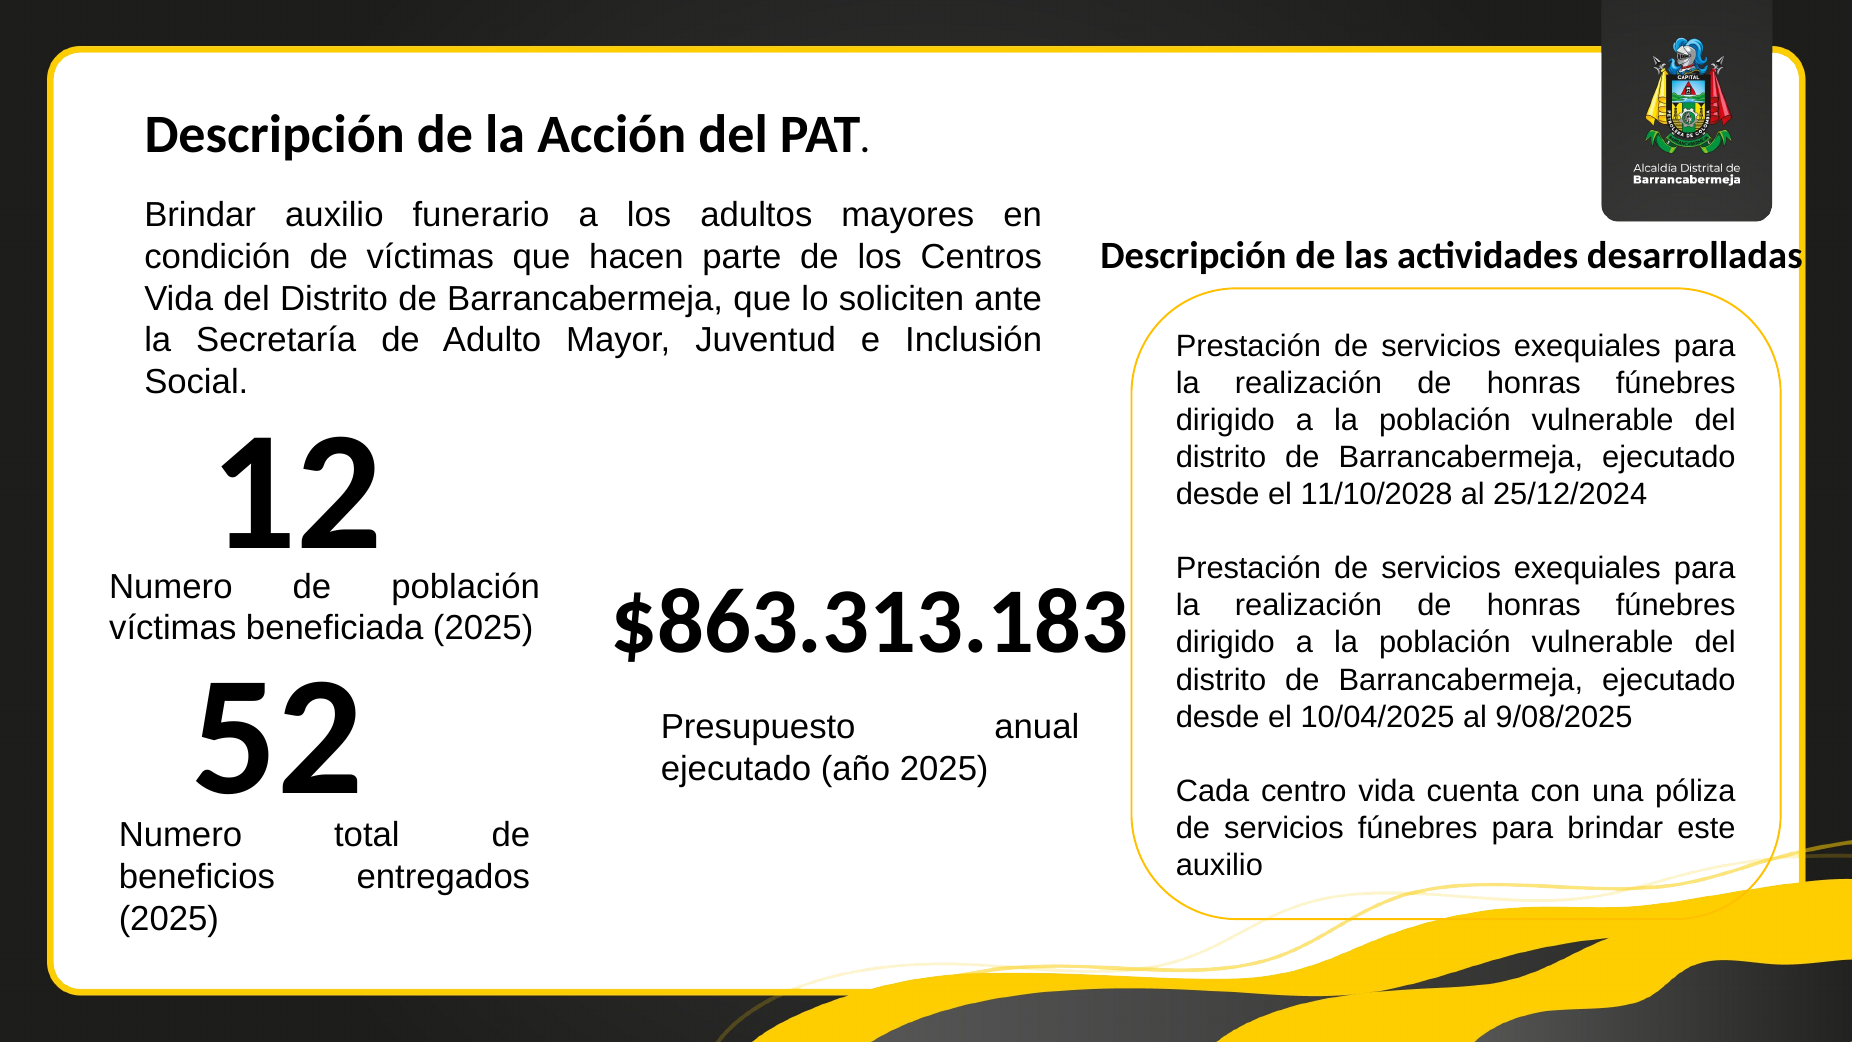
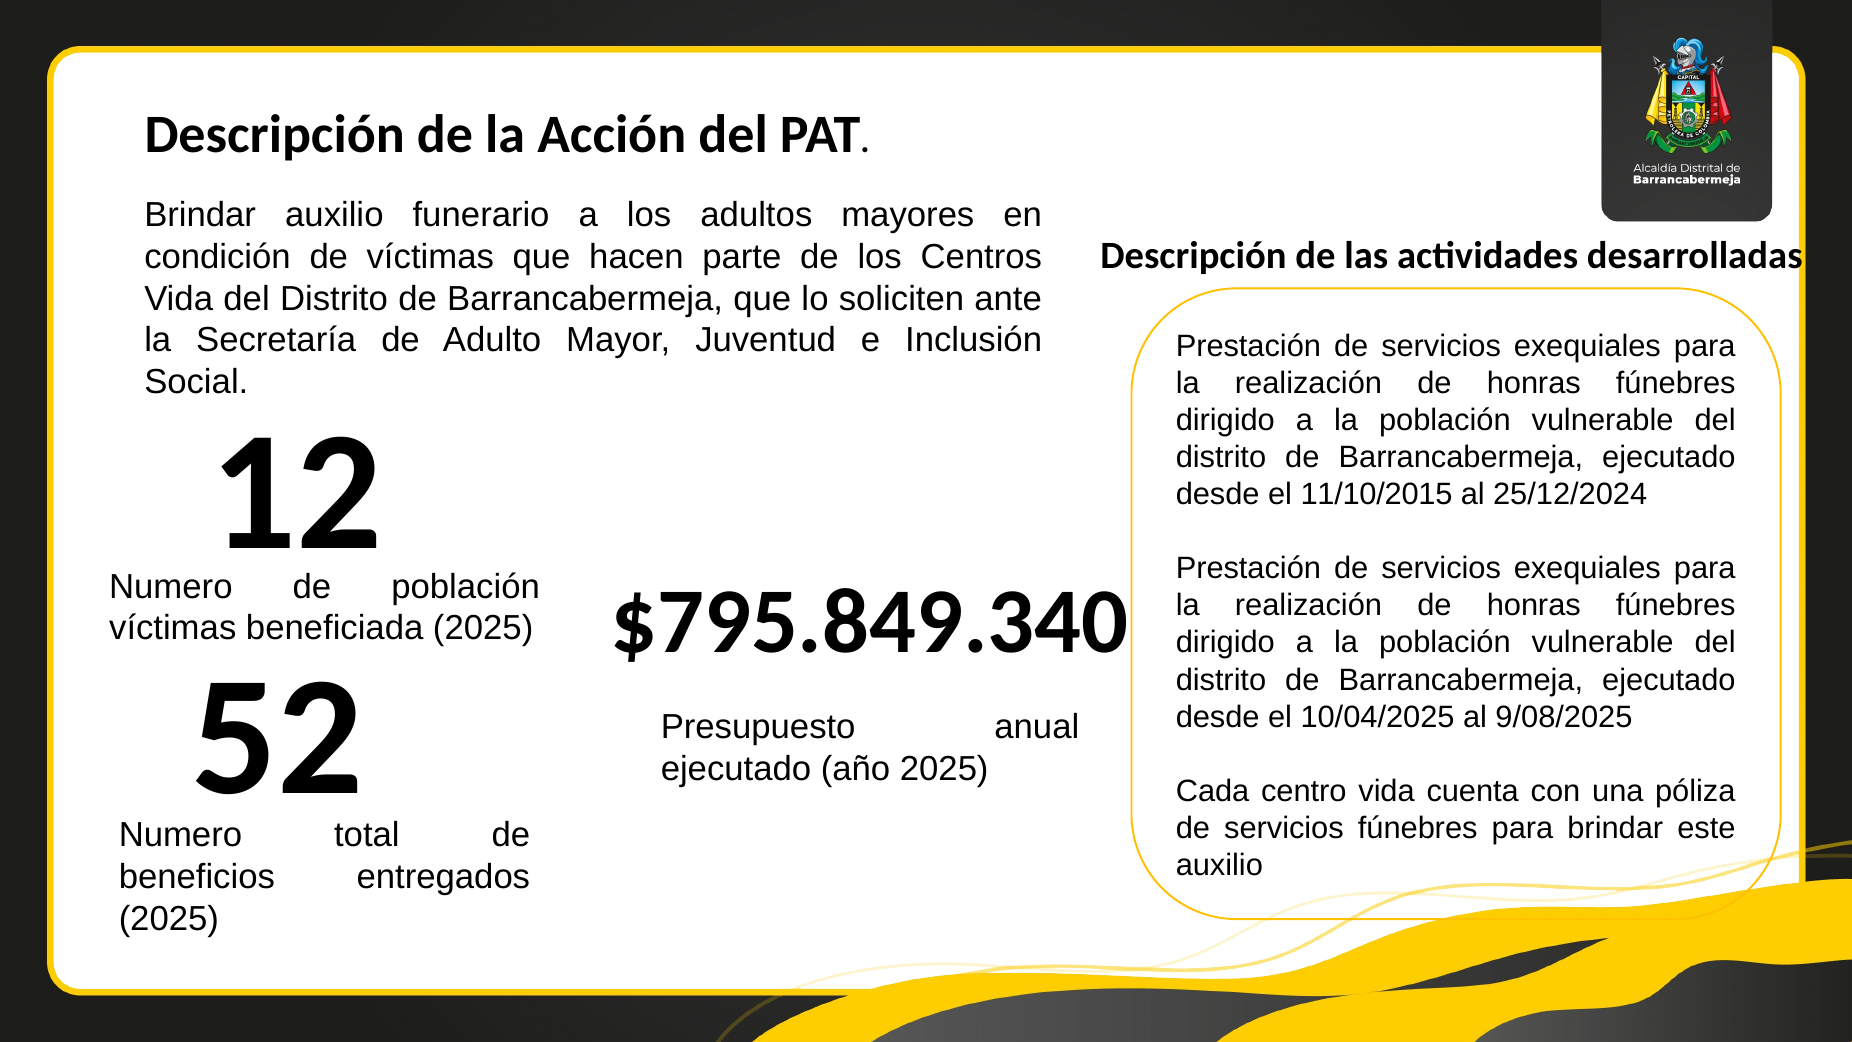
11/10/2028: 11/10/2028 -> 11/10/2015
$863.313.183: $863.313.183 -> $795.849.340
